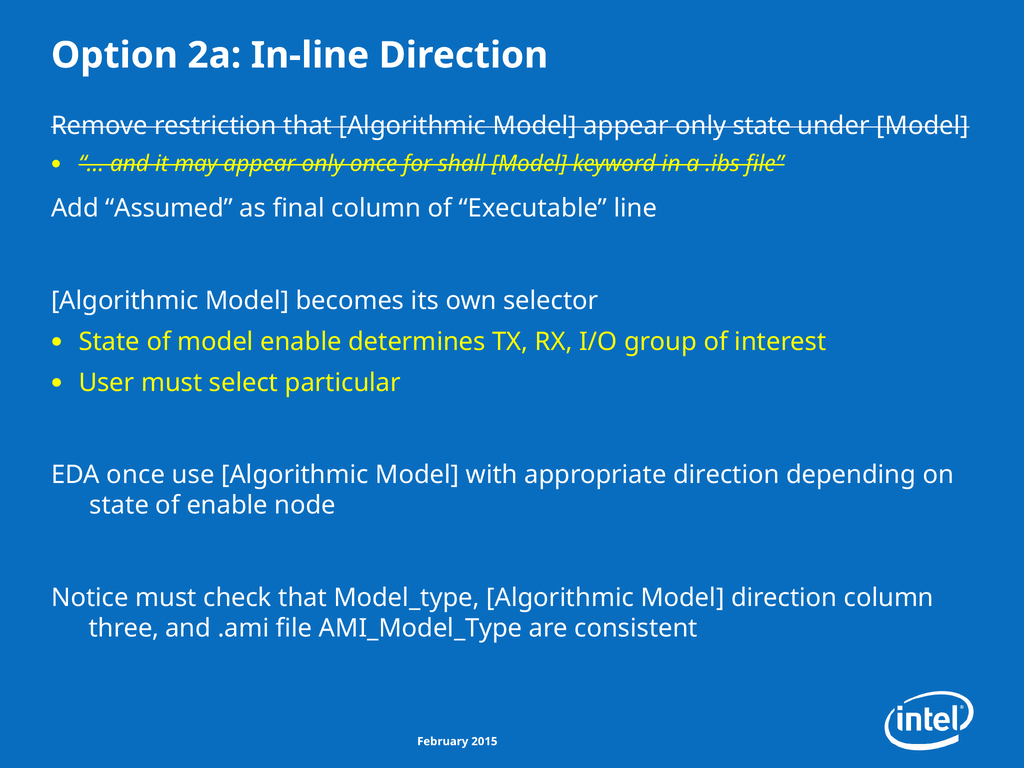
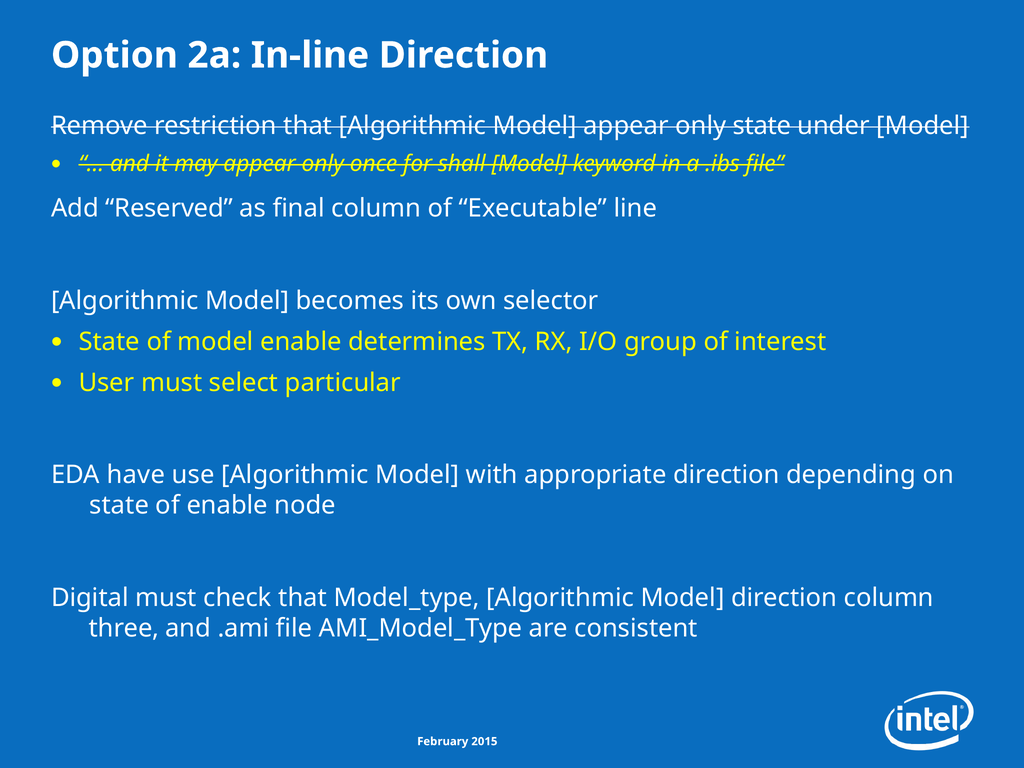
Assumed: Assumed -> Reserved
EDA once: once -> have
Notice: Notice -> Digital
